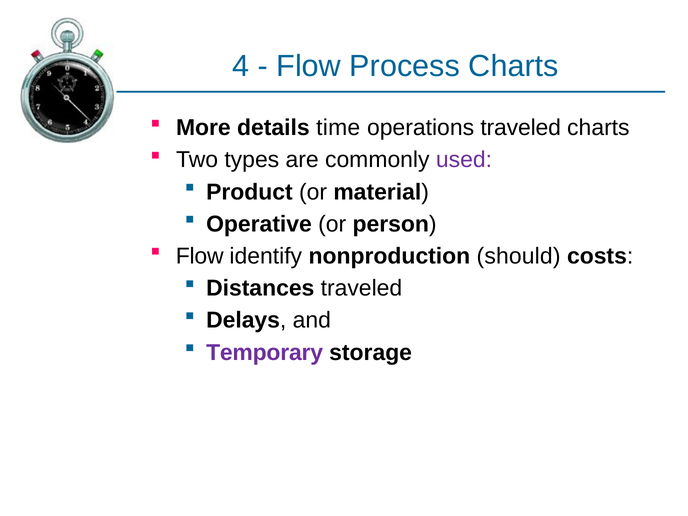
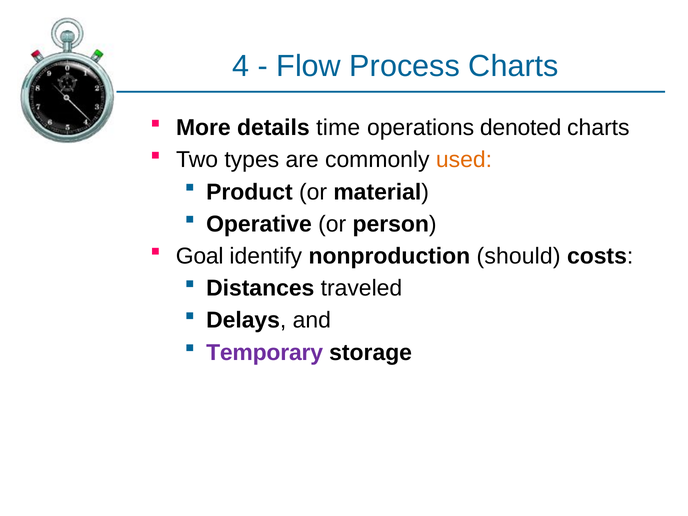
operations traveled: traveled -> denoted
used colour: purple -> orange
Flow at (200, 256): Flow -> Goal
